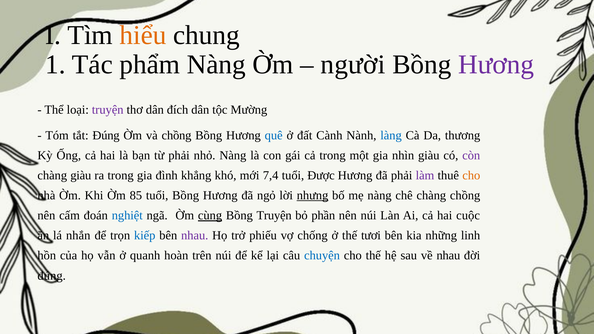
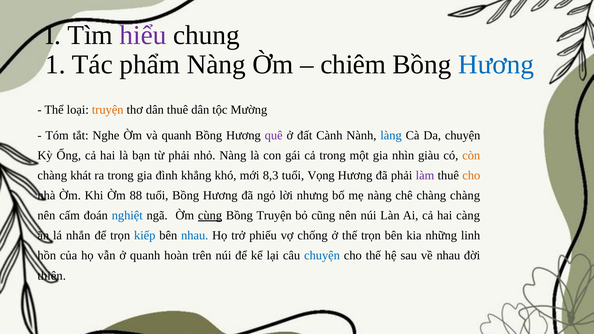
hiểu colour: orange -> purple
người: người -> chiêm
Hương at (496, 65) colour: purple -> blue
truyện at (108, 110) colour: purple -> orange
dân đích: đích -> thuê
tắt Đúng: Đúng -> Nghe
và chồng: chồng -> quanh
quê colour: blue -> purple
Da thương: thương -> chuyện
còn colour: purple -> orange
chàng giàu: giàu -> khát
7,4: 7,4 -> 8,3
Được: Được -> Vọng
85: 85 -> 88
nhưng underline: present -> none
chàng chồng: chồng -> chàng
phần: phần -> cũng
cuộc: cuộc -> càng
nhau at (195, 236) colour: purple -> blue
thế tươi: tươi -> trọn
đúng at (52, 276): đúng -> thiên
